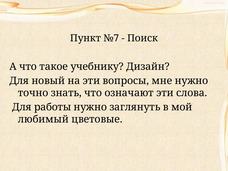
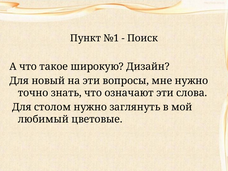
№7: №7 -> №1
учебнику: учебнику -> широкую
работы: работы -> столом
